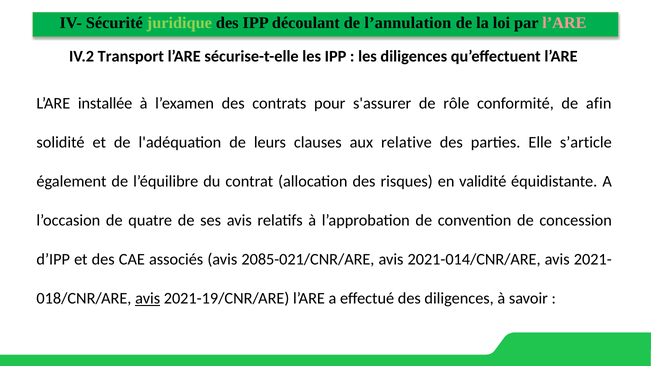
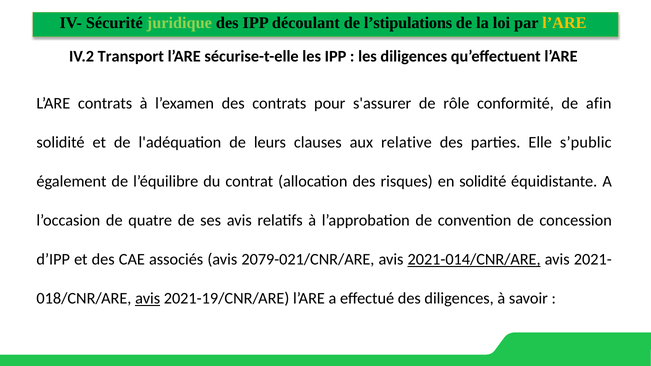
l’annulation: l’annulation -> l’stipulations
l’ARE at (564, 23) colour: pink -> yellow
L’ARE installée: installée -> contrats
s’article: s’article -> s’public
en validité: validité -> solidité
2085-021/CNR/ARE: 2085-021/CNR/ARE -> 2079-021/CNR/ARE
2021-014/CNR/ARE underline: none -> present
